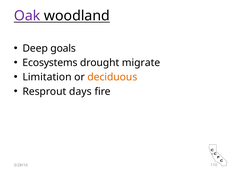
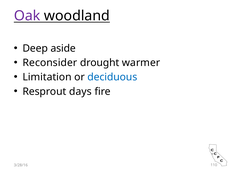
goals: goals -> aside
Ecosystems: Ecosystems -> Reconsider
migrate: migrate -> warmer
deciduous colour: orange -> blue
